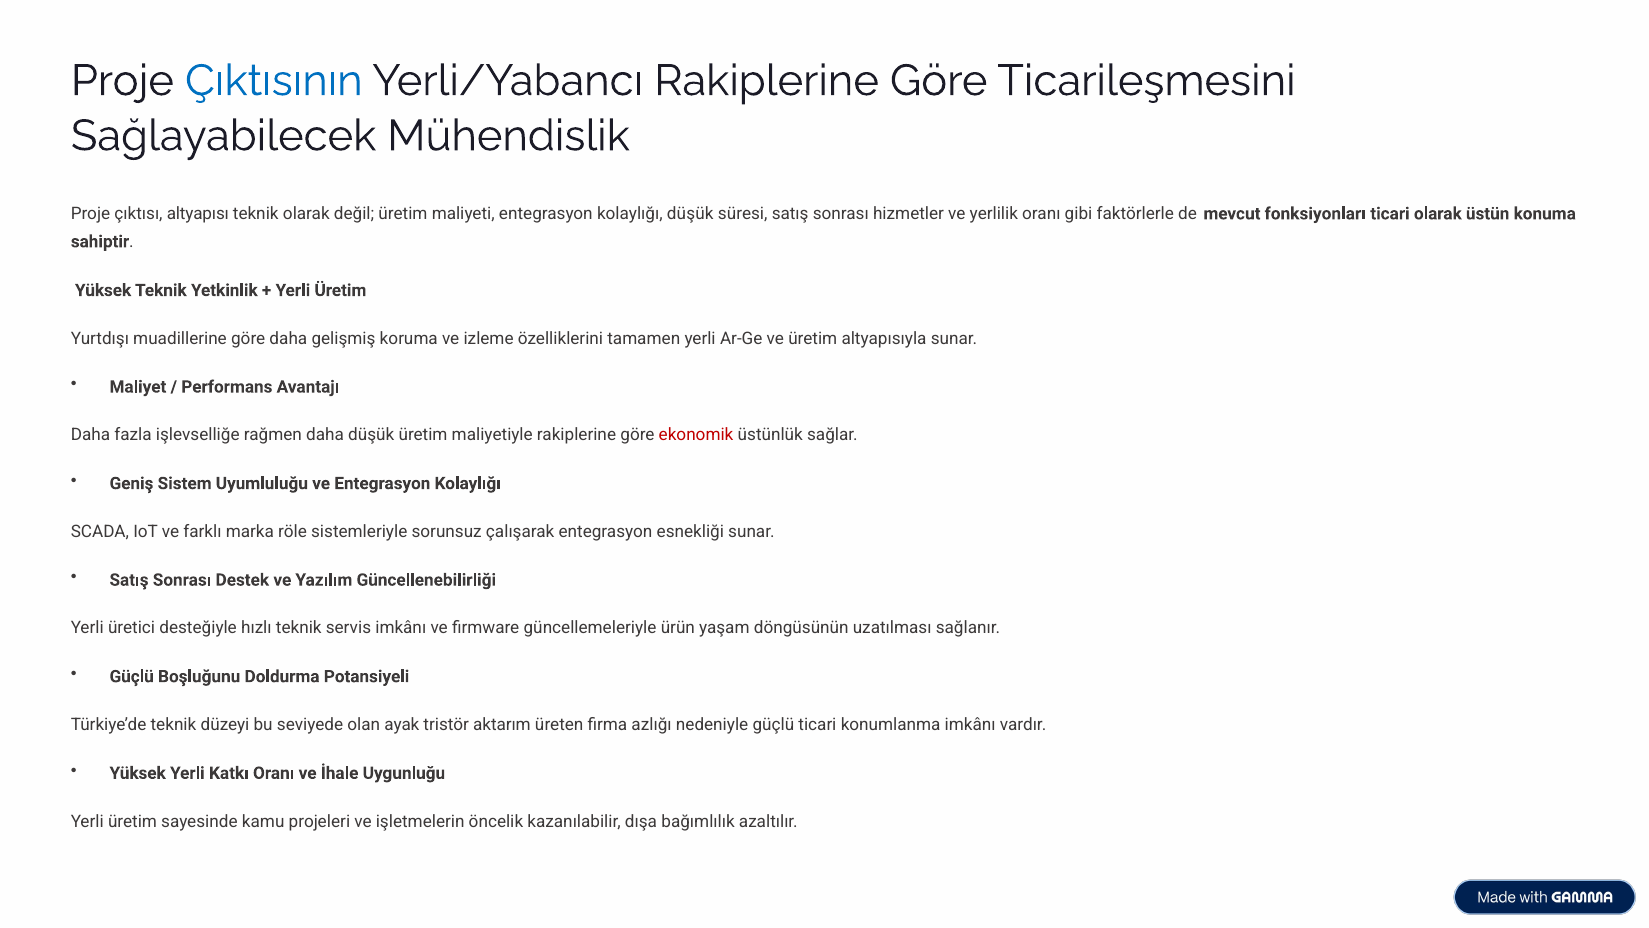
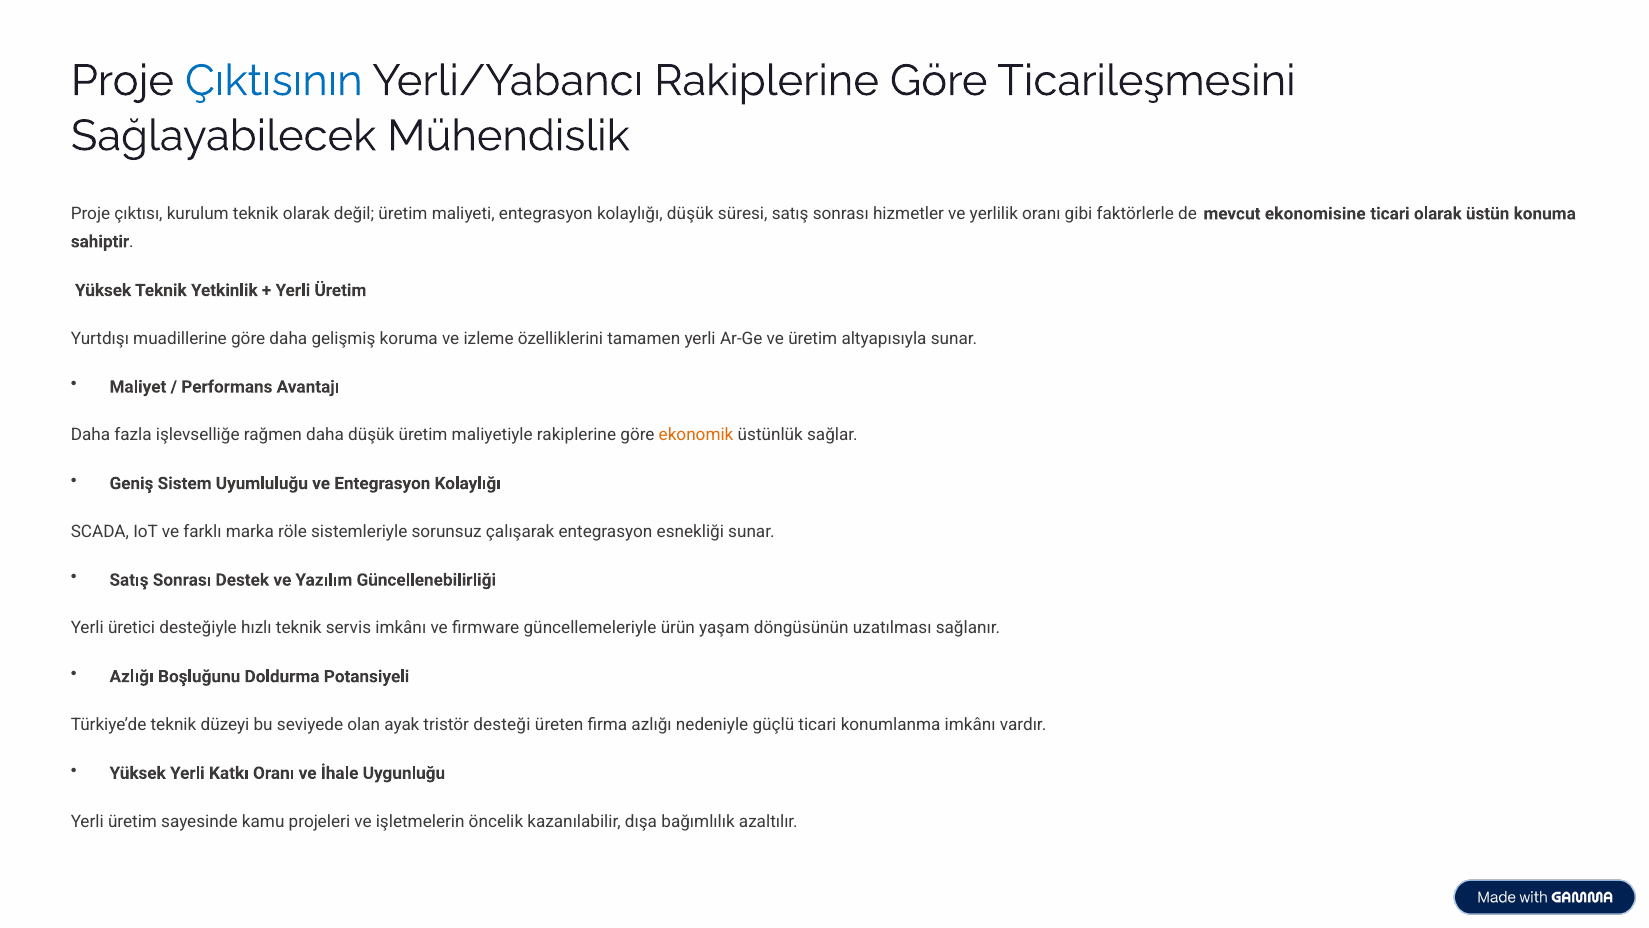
altyapısı: altyapısı -> kurulum
fonksiyonları: fonksiyonları -> ekonomisine
ekonomik colour: red -> orange
Güçlü at (132, 676): Güçlü -> Azlığı
aktarım: aktarım -> desteği
